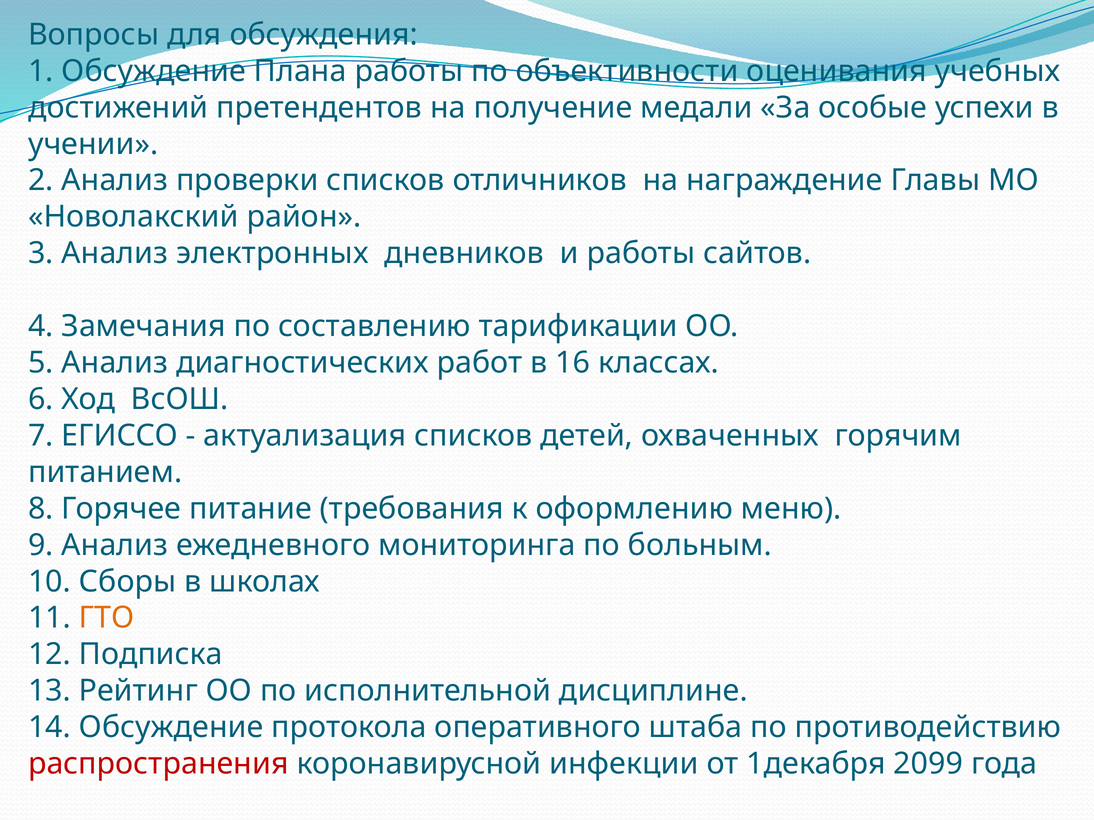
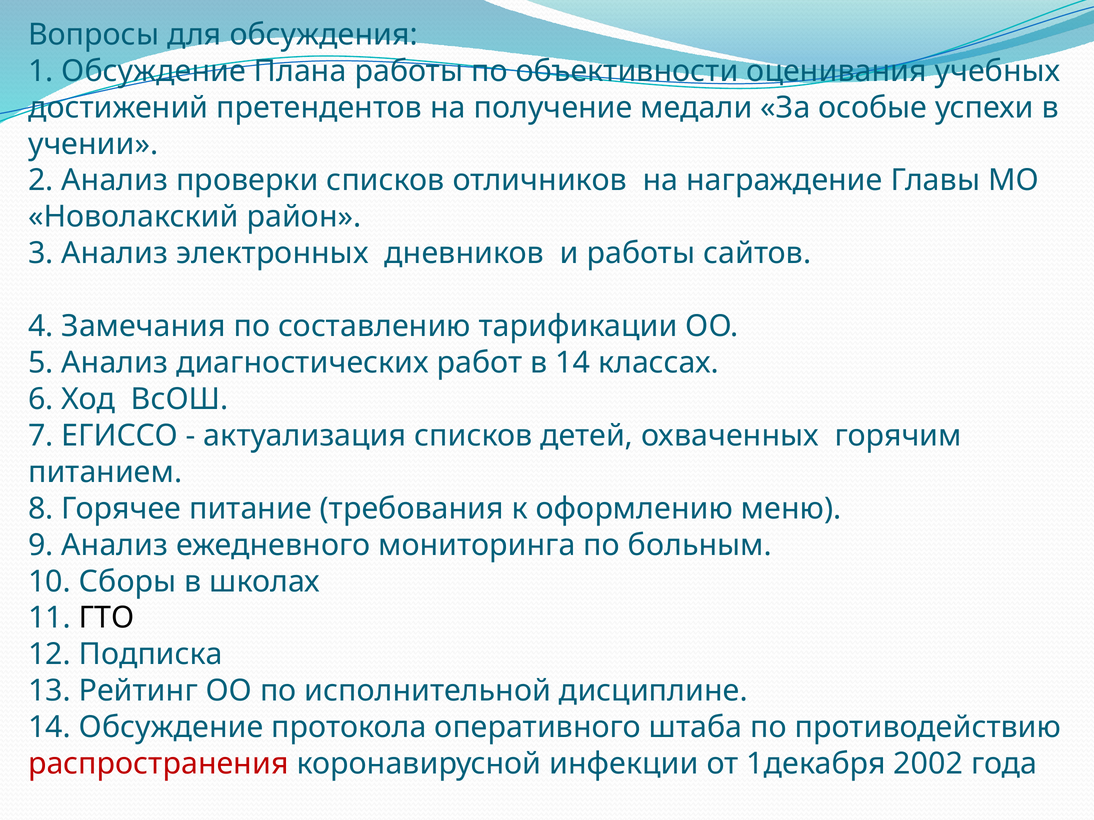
в 16: 16 -> 14
ГТО colour: orange -> black
2099: 2099 -> 2002
